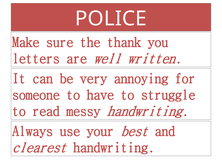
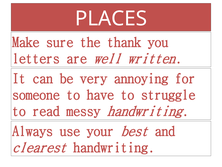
POLICE: POLICE -> PLACES
